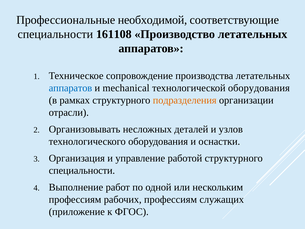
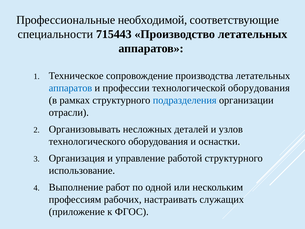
161108: 161108 -> 715443
mechanical: mechanical -> профессии
подразделения colour: orange -> blue
специальности at (82, 170): специальности -> использование
рабочих профессиям: профессиям -> настраивать
